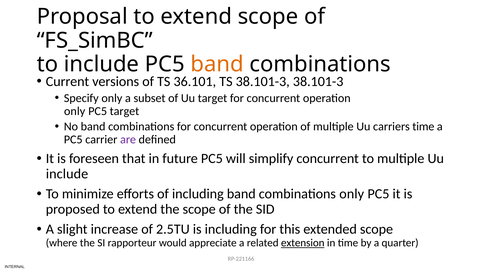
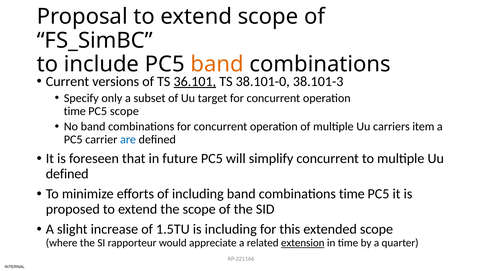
36.101 underline: none -> present
TS 38.101-3: 38.101-3 -> 38.101-0
only at (75, 111): only -> time
PC5 target: target -> scope
carriers time: time -> item
are colour: purple -> blue
include at (67, 174): include -> defined
combinations only: only -> time
2.5TU: 2.5TU -> 1.5TU
